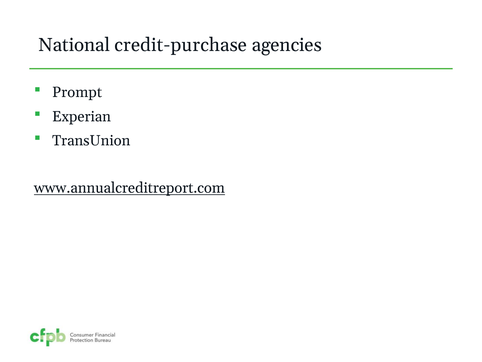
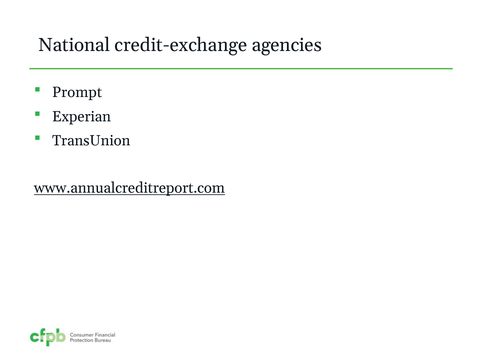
credit-purchase: credit-purchase -> credit-exchange
